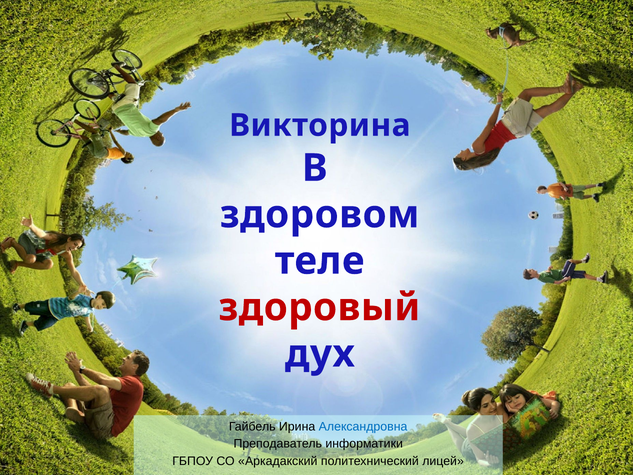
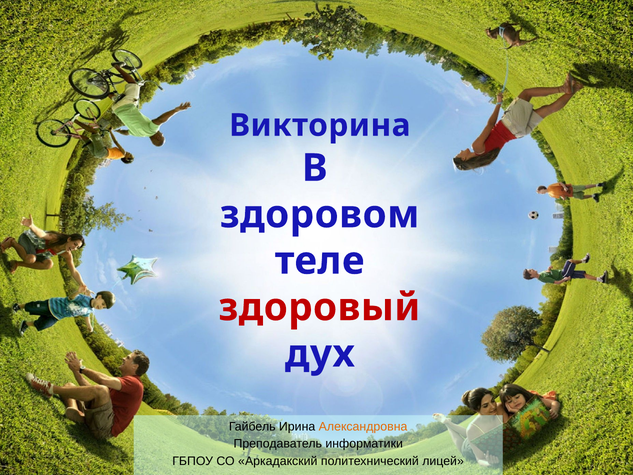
Александровна colour: blue -> orange
